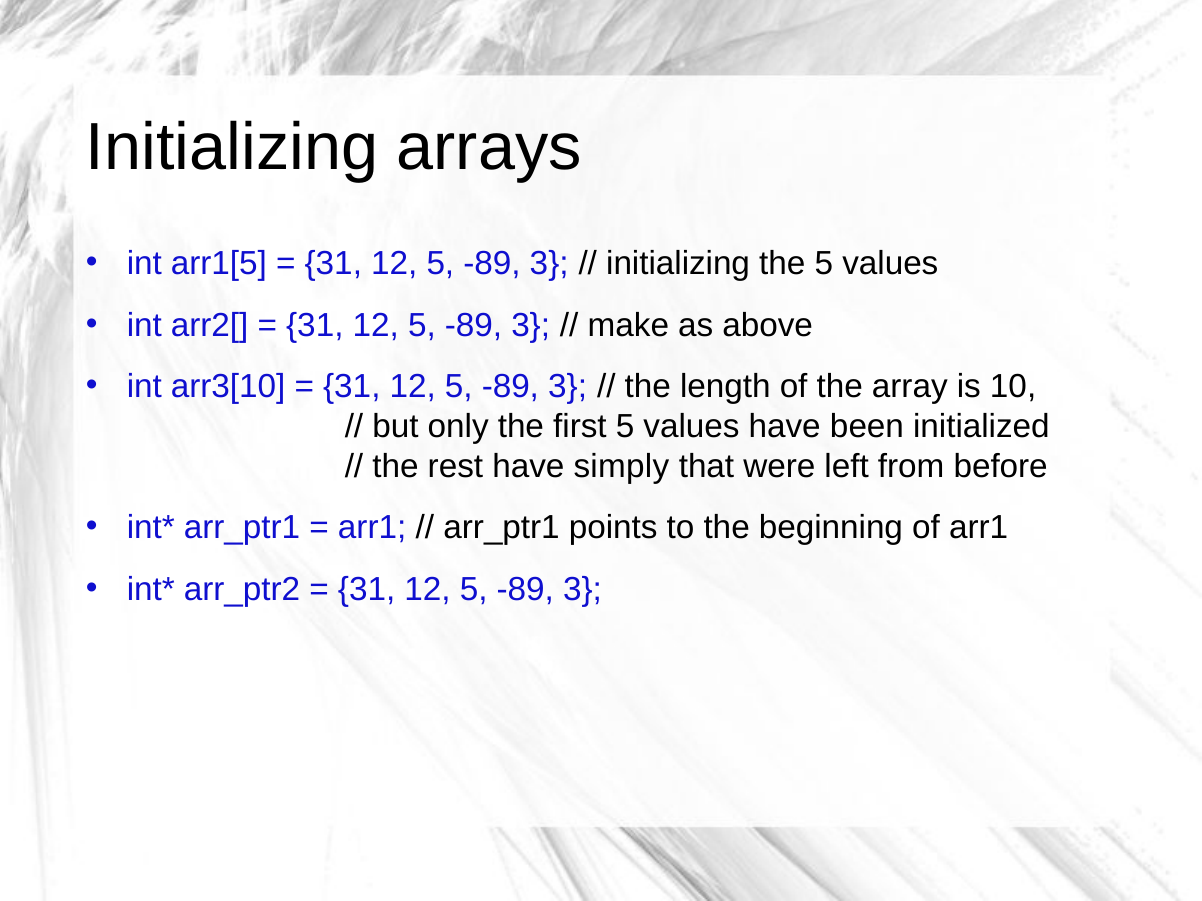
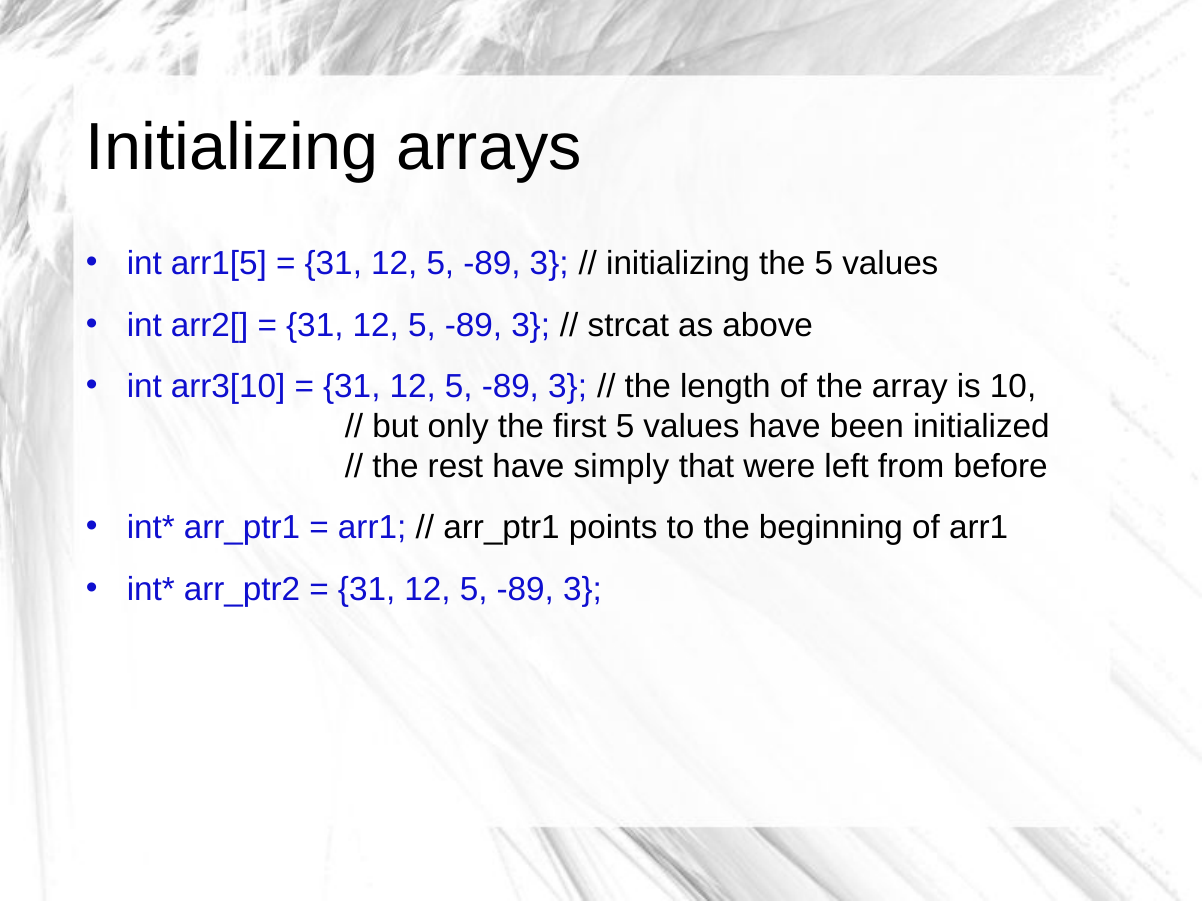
make: make -> strcat
